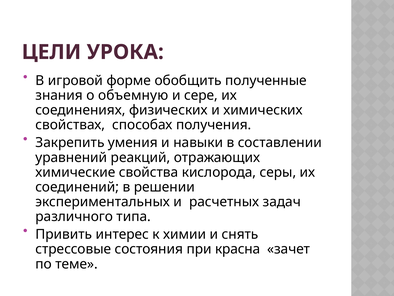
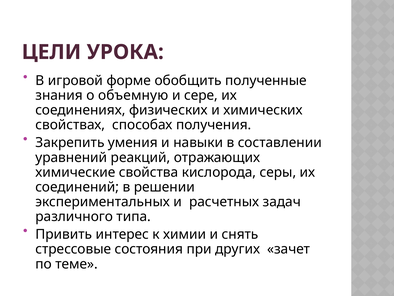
красна: красна -> других
